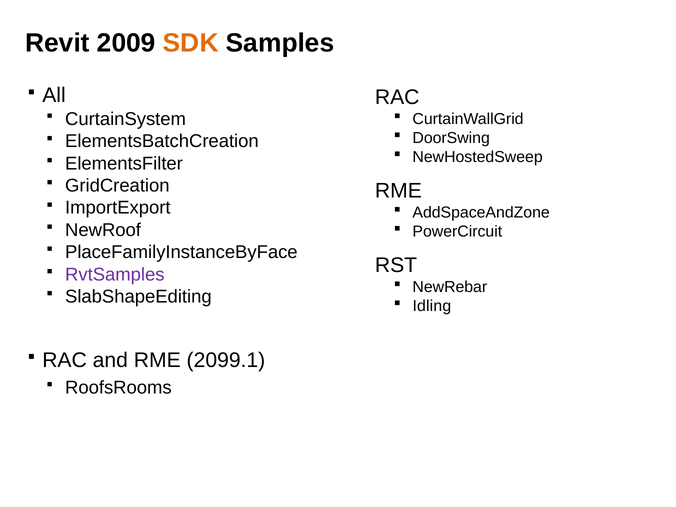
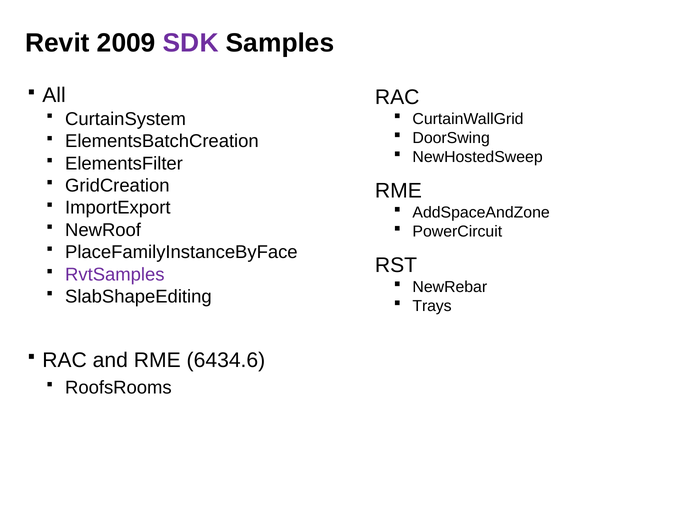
SDK colour: orange -> purple
Idling: Idling -> Trays
2099.1: 2099.1 -> 6434.6
